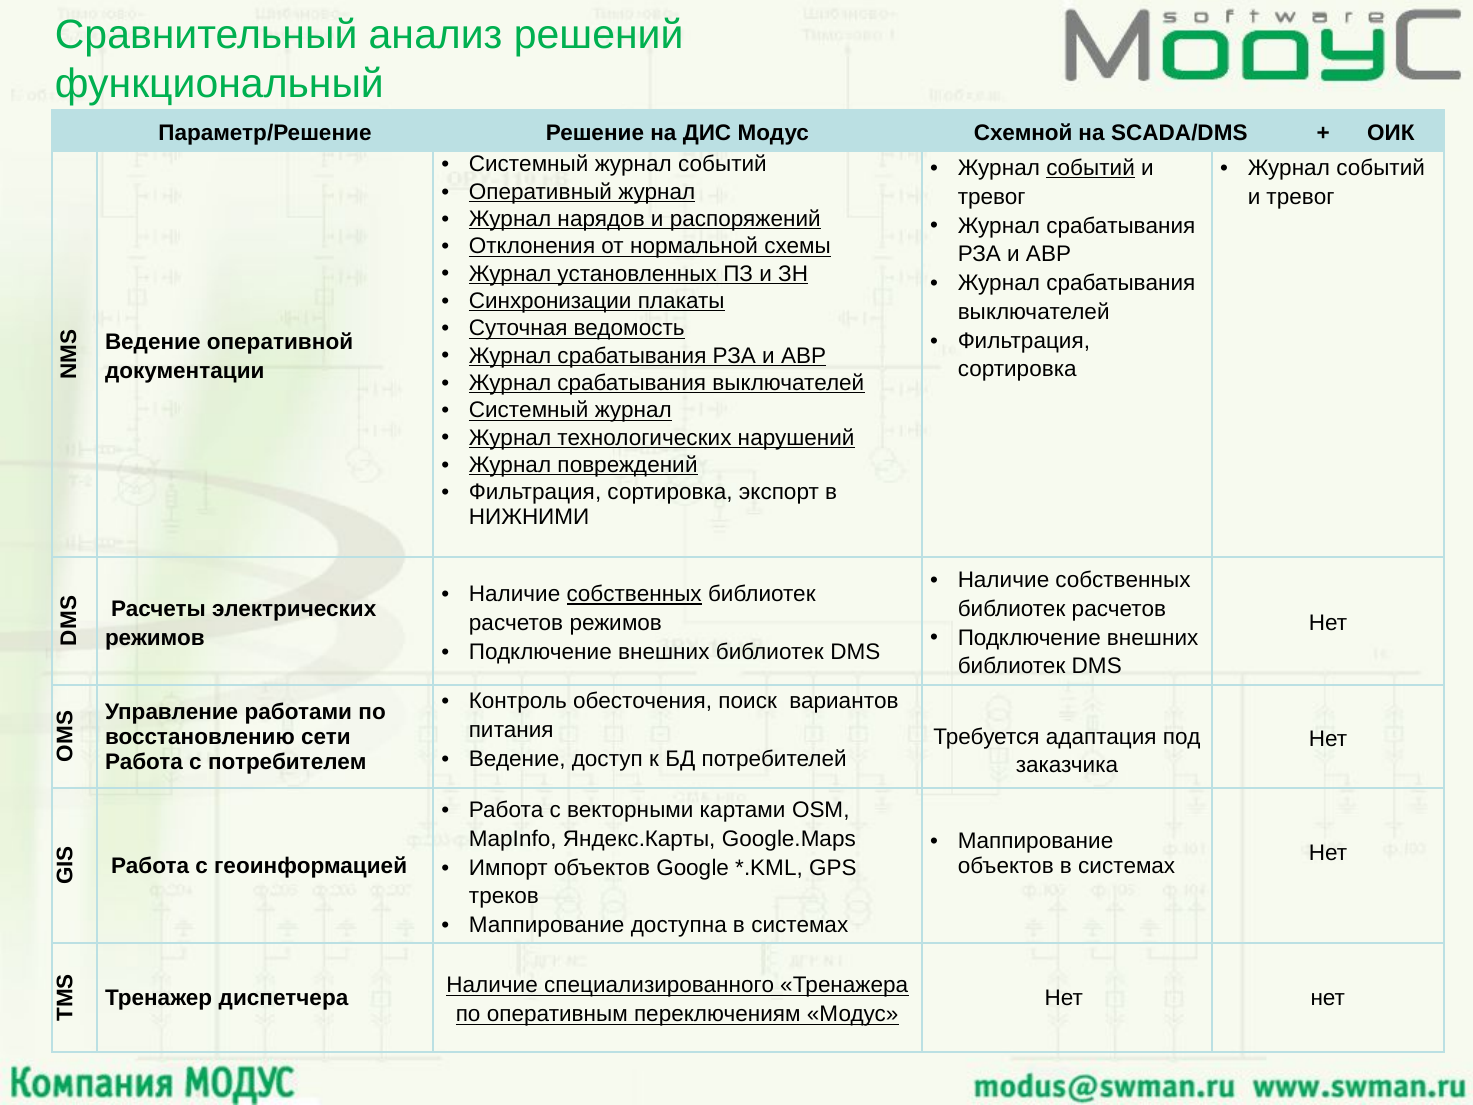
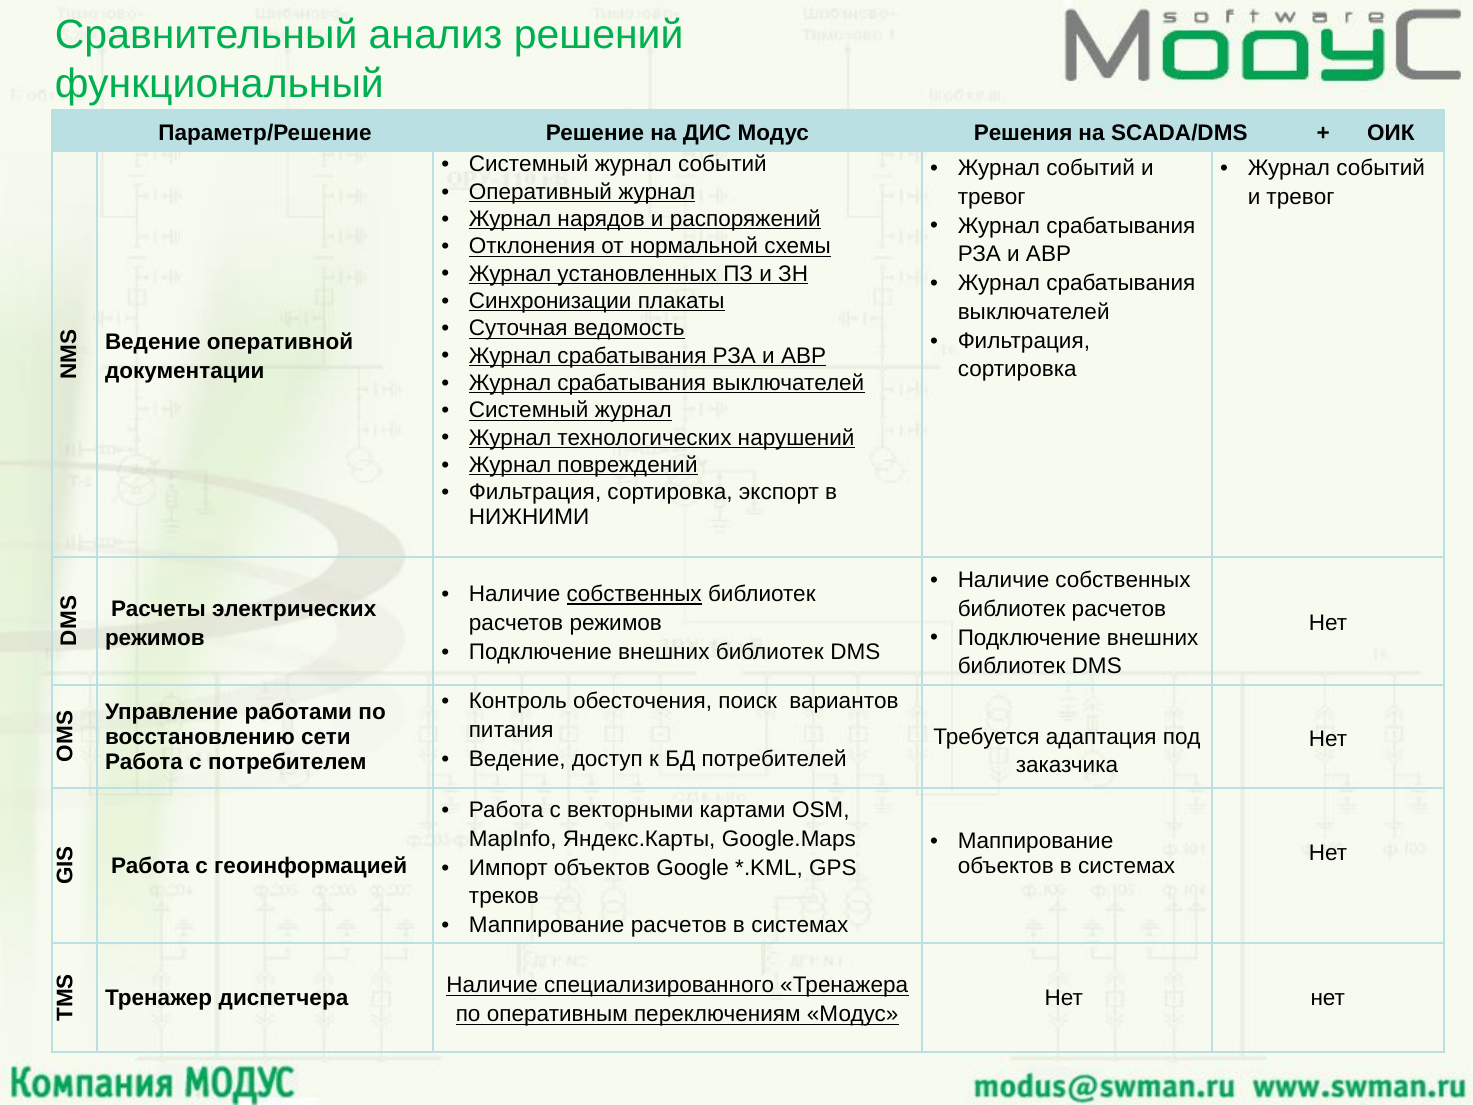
Схемной: Схемной -> Решения
событий at (1091, 168) underline: present -> none
Маппирование доступна: доступна -> расчетов
